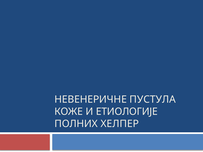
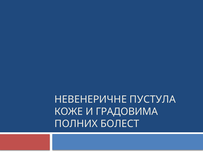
ЕТИОЛОГИЈЕ: ЕТИОЛОГИЈЕ -> ГРАДОВИМА
ХЕЛПЕР: ХЕЛПЕР -> БОЛЕСТ
